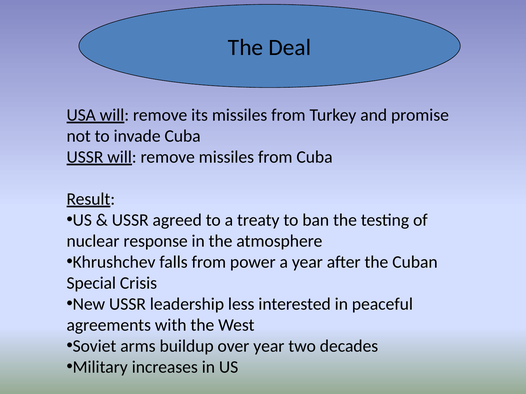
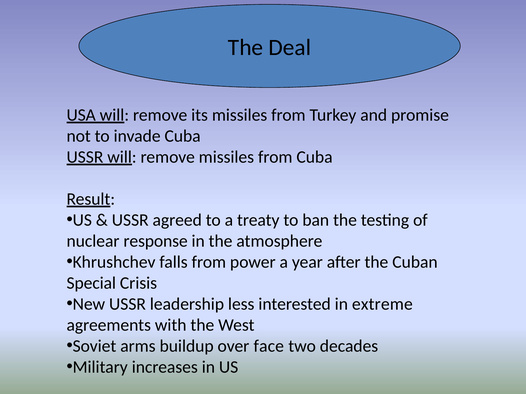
peaceful: peaceful -> extreme
over year: year -> face
